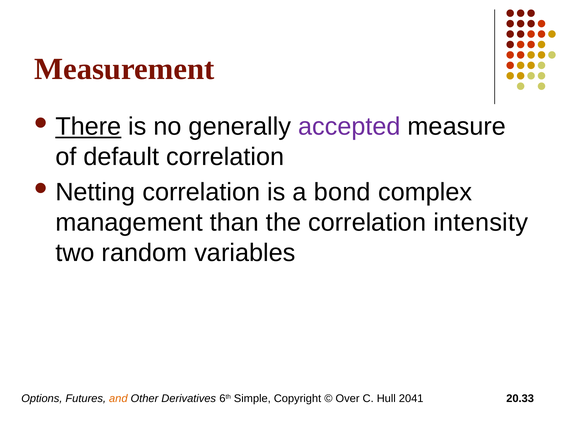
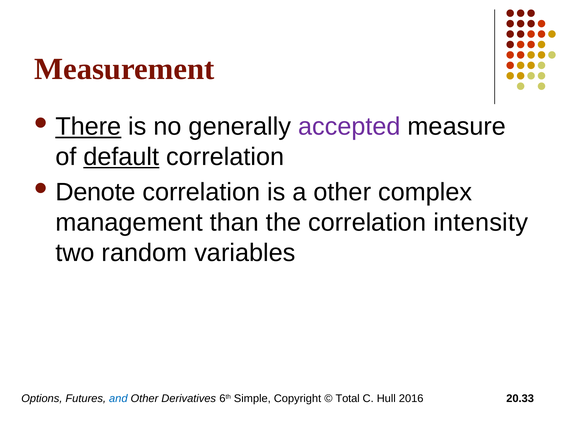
default underline: none -> present
Netting: Netting -> Denote
a bond: bond -> other
and colour: orange -> blue
Over: Over -> Total
2041: 2041 -> 2016
